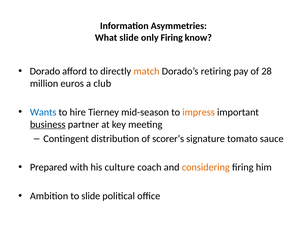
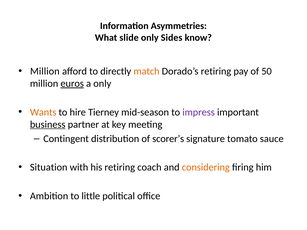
only Firing: Firing -> Sides
Dorado at (45, 71): Dorado -> Million
28: 28 -> 50
euros underline: none -> present
a club: club -> only
Wants colour: blue -> orange
impress colour: orange -> purple
Prepared: Prepared -> Situation
his culture: culture -> retiring
to slide: slide -> little
